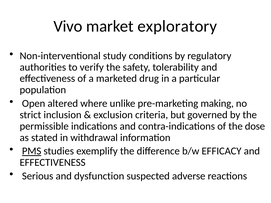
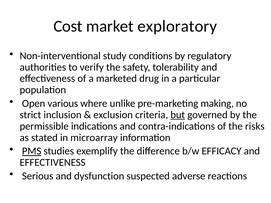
Vivo: Vivo -> Cost
altered: altered -> various
but underline: none -> present
dose: dose -> risks
withdrawal: withdrawal -> microarray
